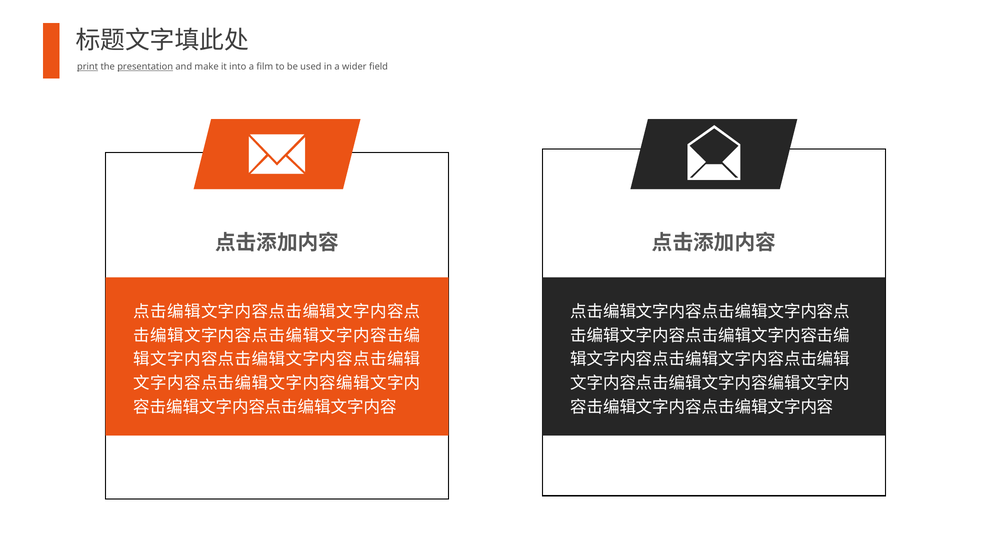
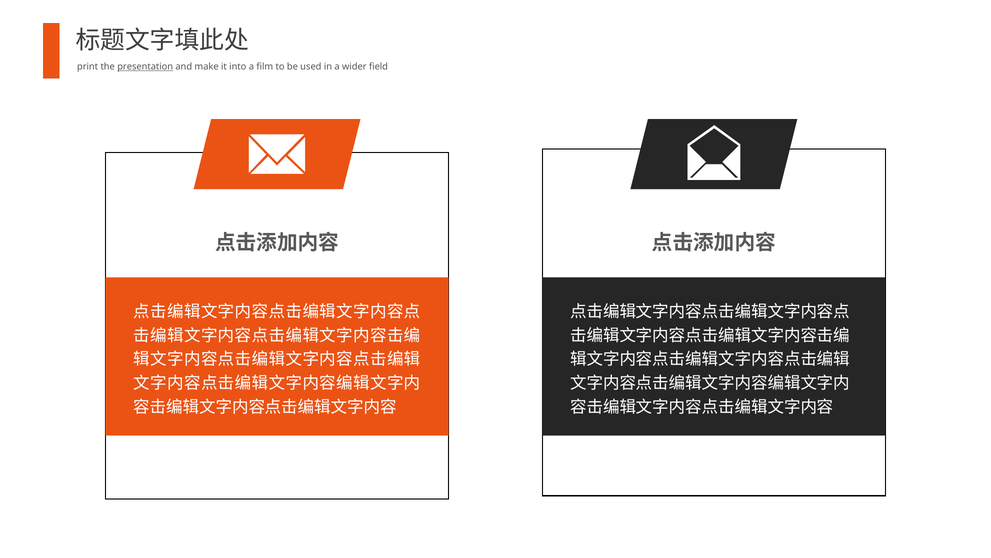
print underline: present -> none
